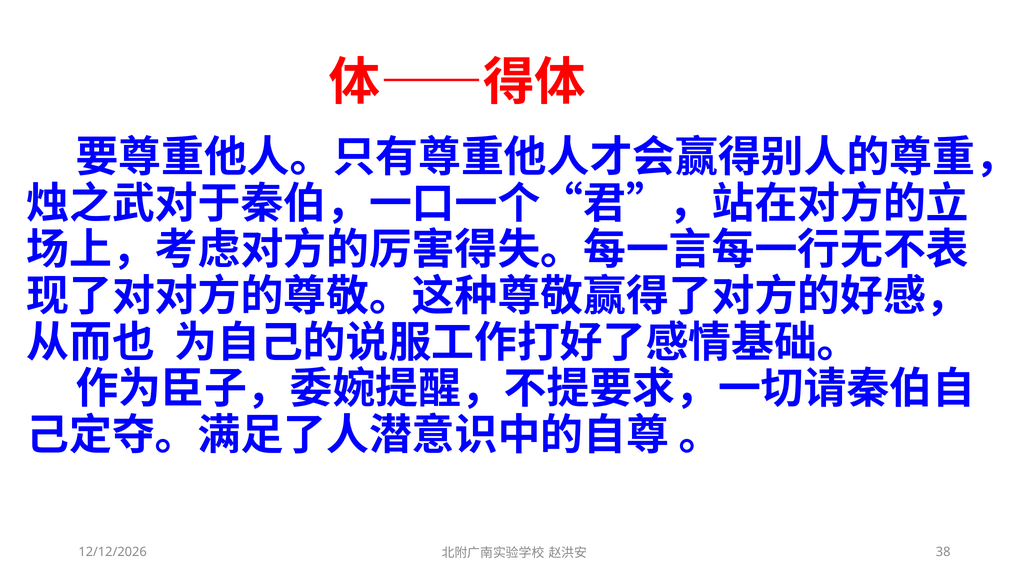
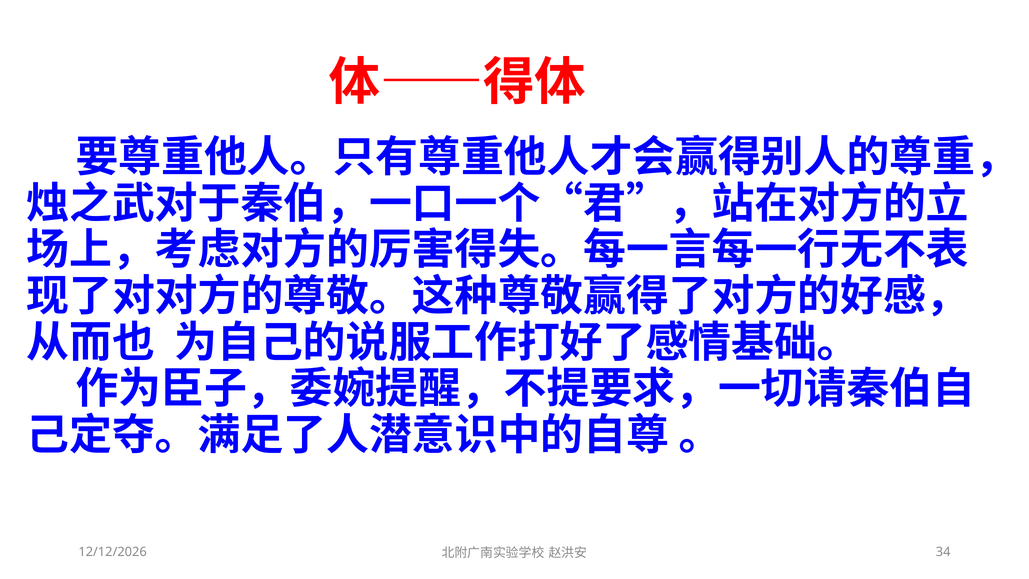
38: 38 -> 34
